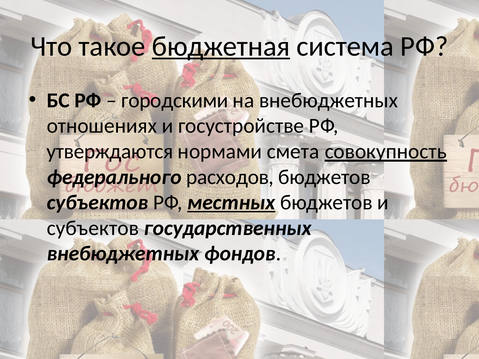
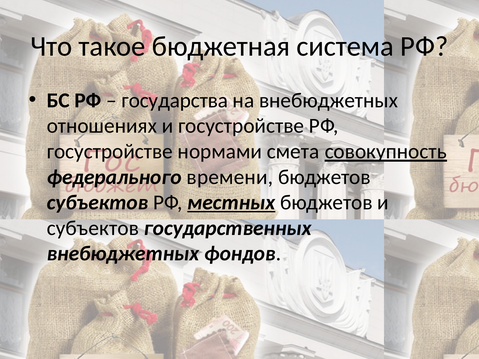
бюджетная underline: present -> none
городскими: городскими -> государства
утверждаются at (110, 152): утверждаются -> госустройстве
расходов: расходов -> времени
